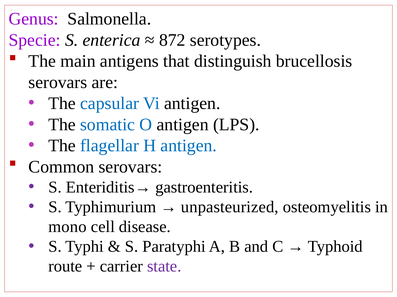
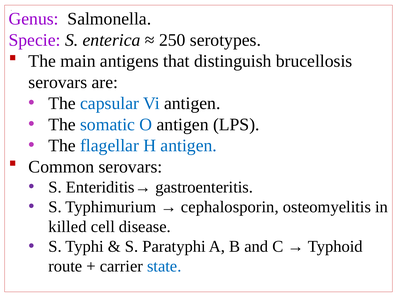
872: 872 -> 250
unpasteurized: unpasteurized -> cephalosporin
mono: mono -> killed
state colour: purple -> blue
